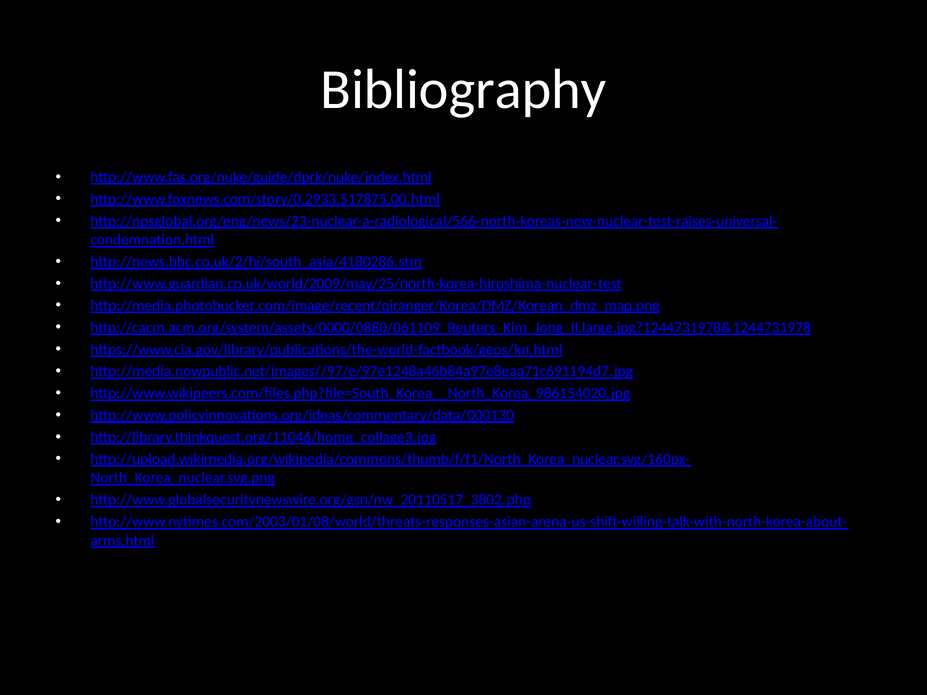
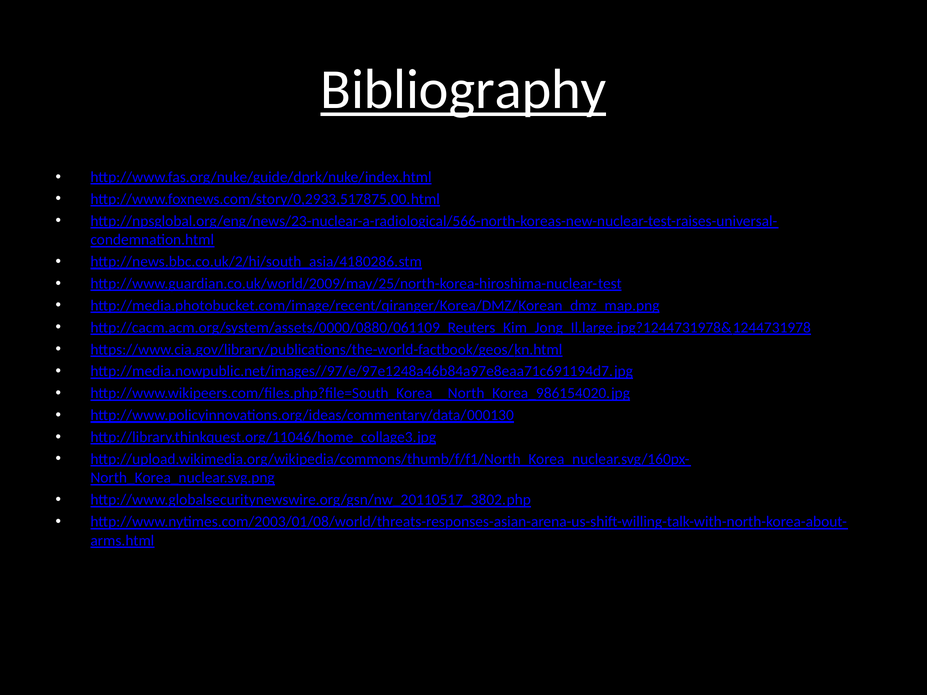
Bibliography underline: none -> present
